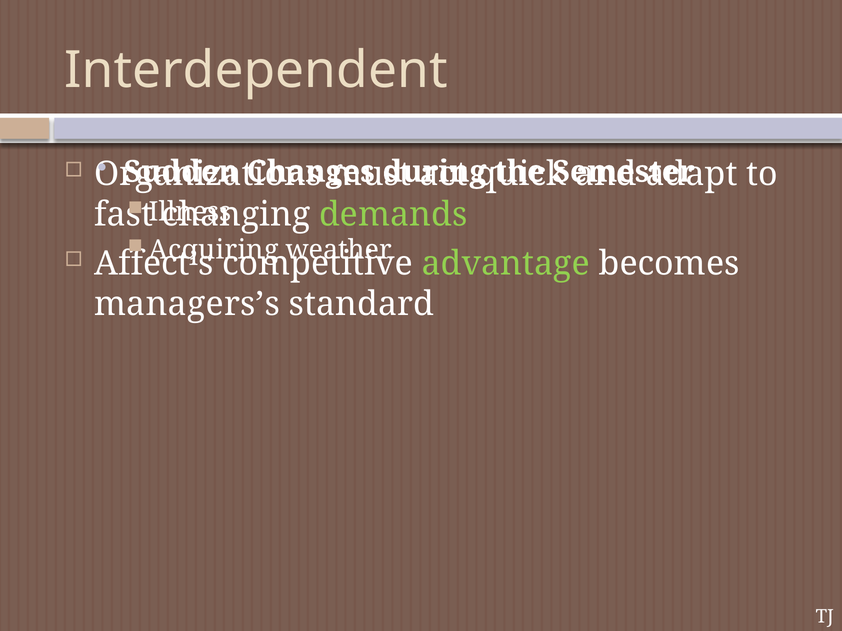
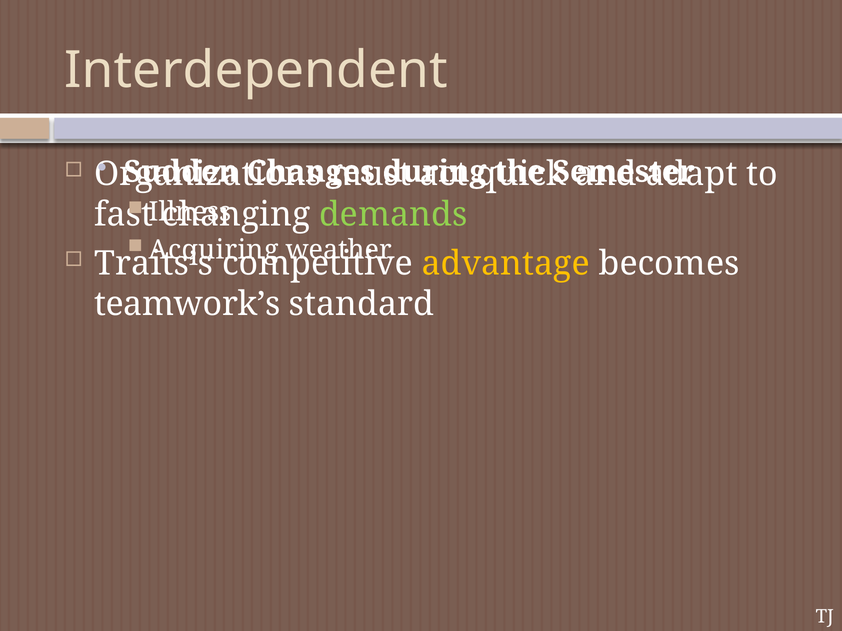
Affect’s: Affect’s -> Traits’s
advantage colour: light green -> yellow
managers’s: managers’s -> teamwork’s
